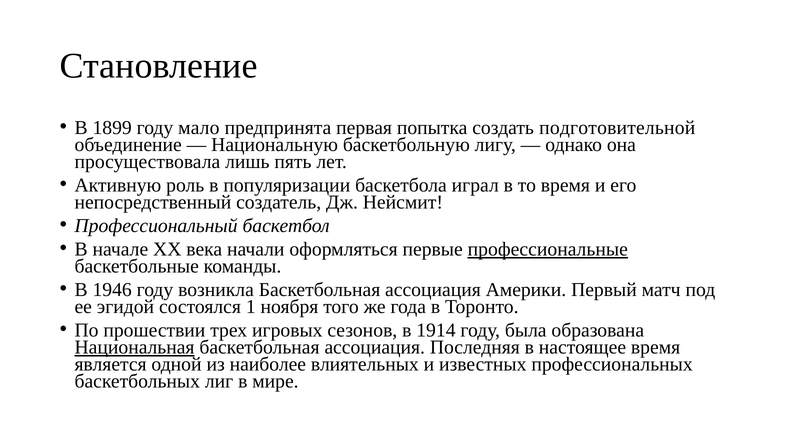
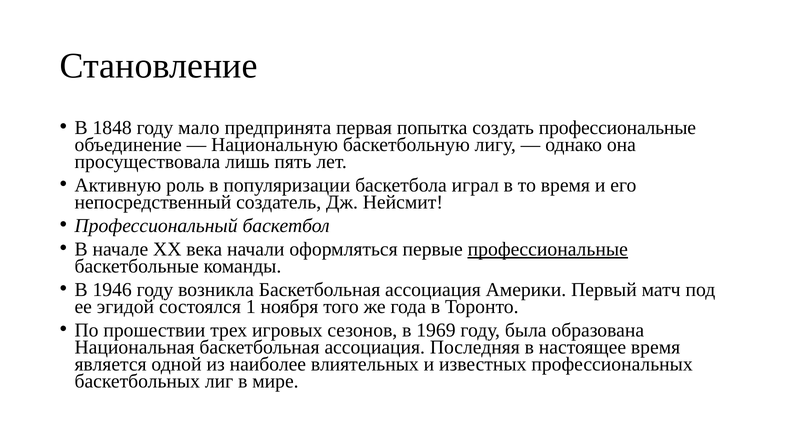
1899: 1899 -> 1848
создать подготовительной: подготовительной -> профессиональные
1914: 1914 -> 1969
Национальная underline: present -> none
